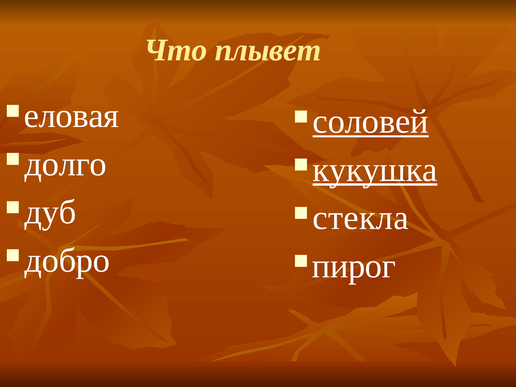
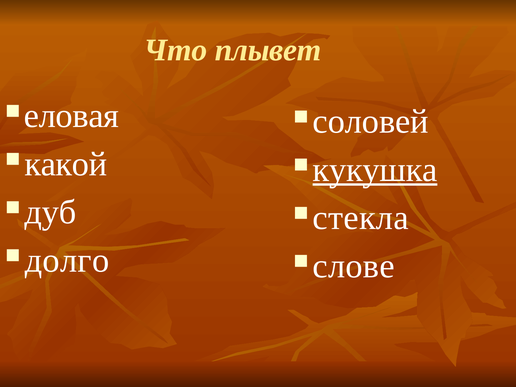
соловей underline: present -> none
долго: долго -> какой
добро: добро -> долго
пирог: пирог -> слове
